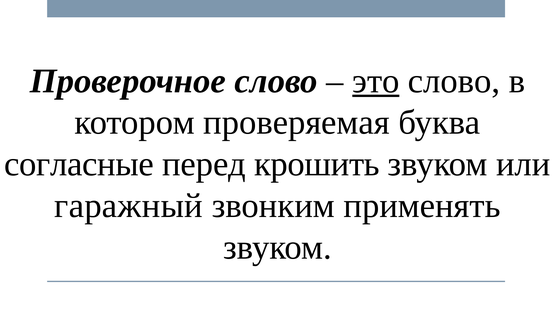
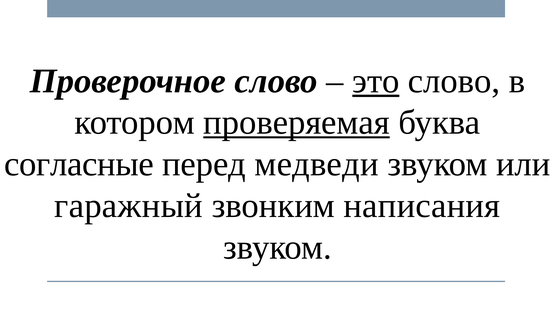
проверяемая underline: none -> present
крошить: крошить -> медведи
применять: применять -> написания
